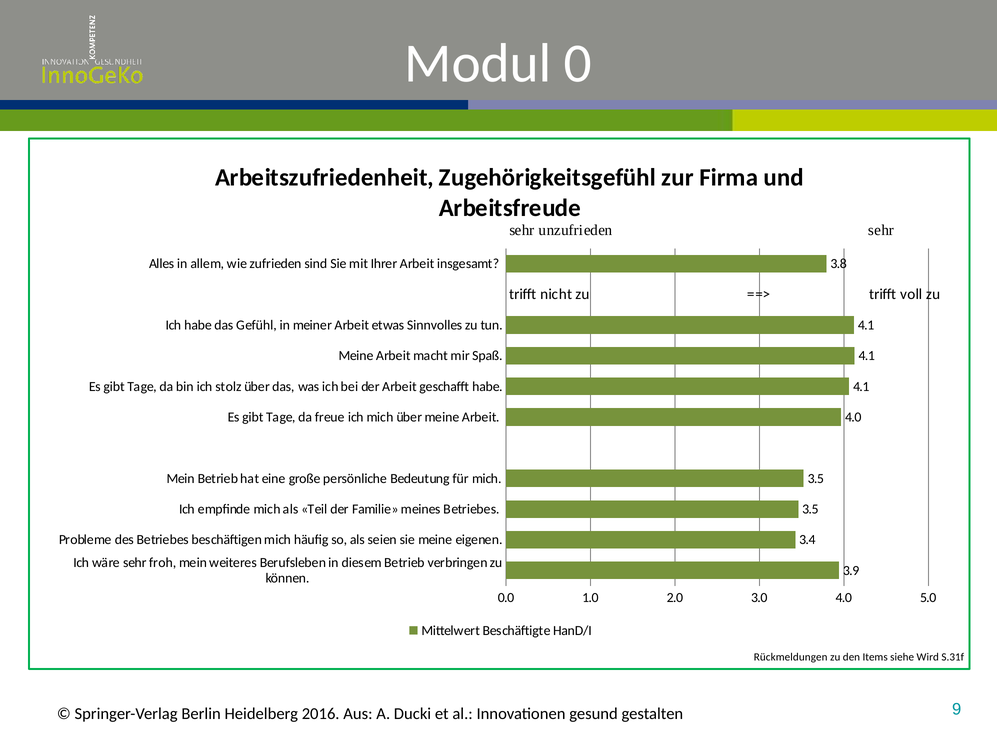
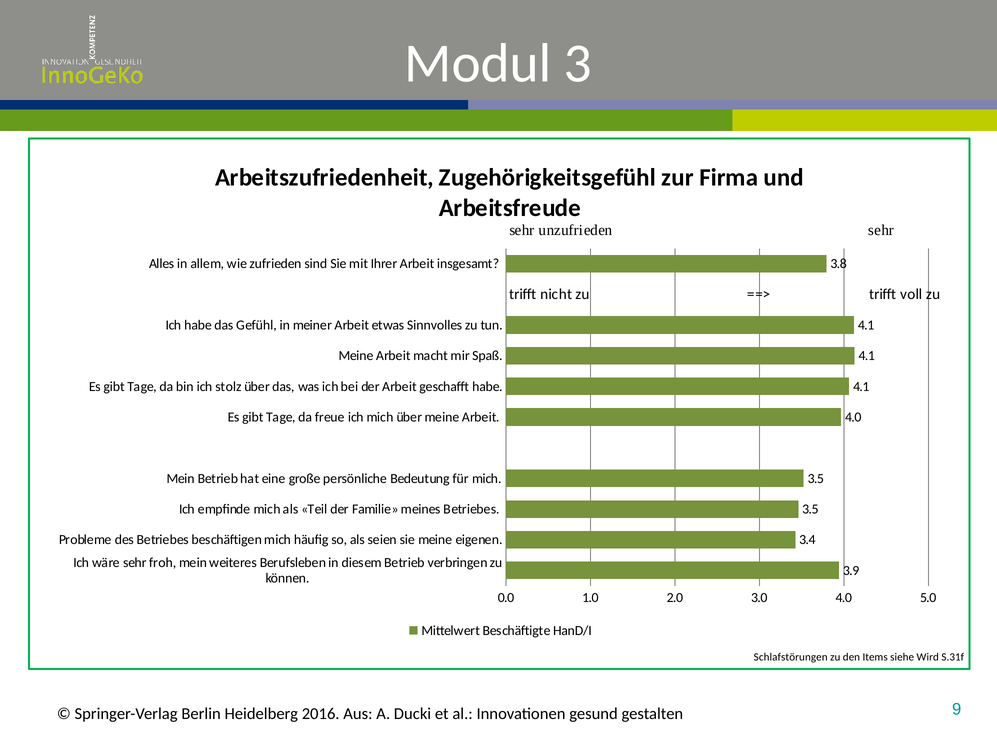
0: 0 -> 3
Rückmeldungen: Rückmeldungen -> Schlafstörungen
